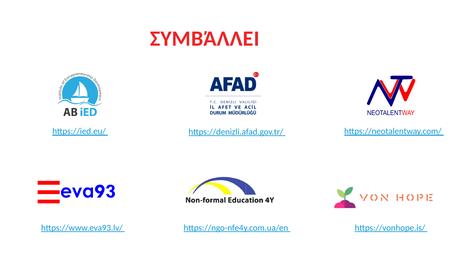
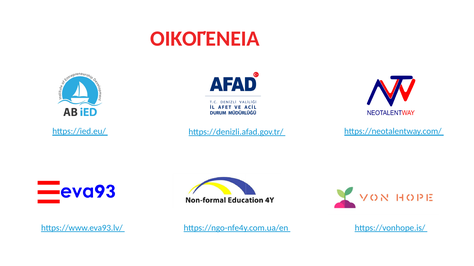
ΣΥΜΒΆΛΛΕΙ: ΣΥΜΒΆΛΛΕΙ -> ΟΙΚΟΓΈΝΕΙΑ
